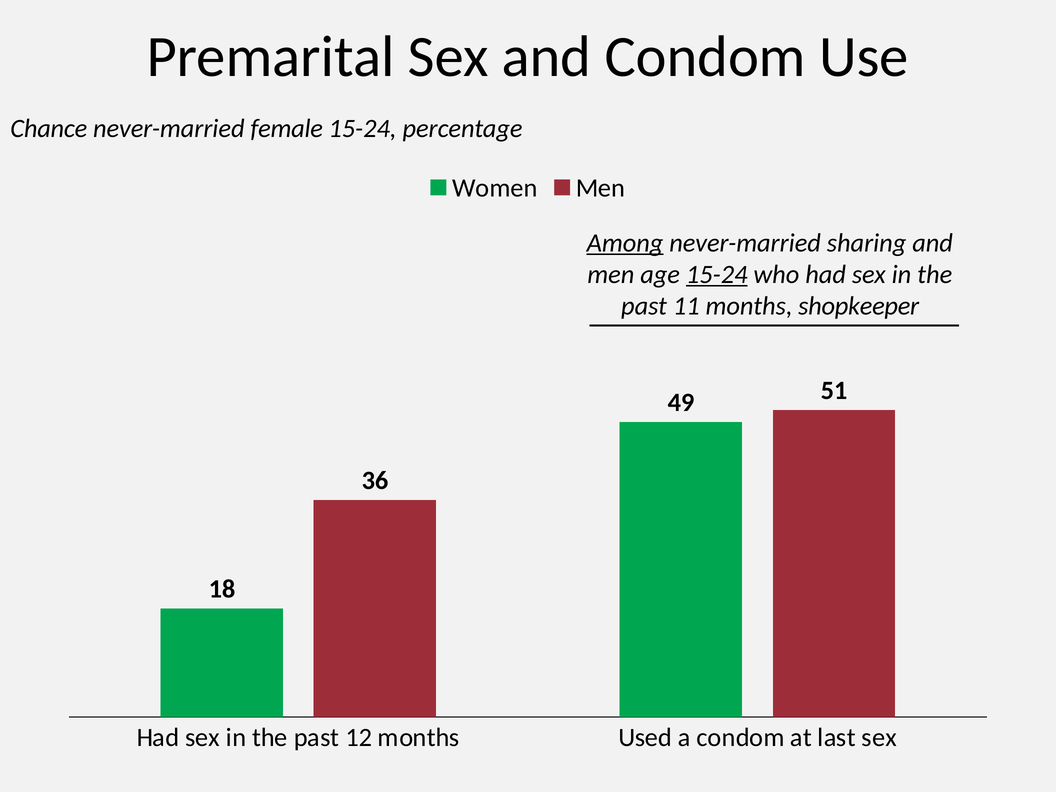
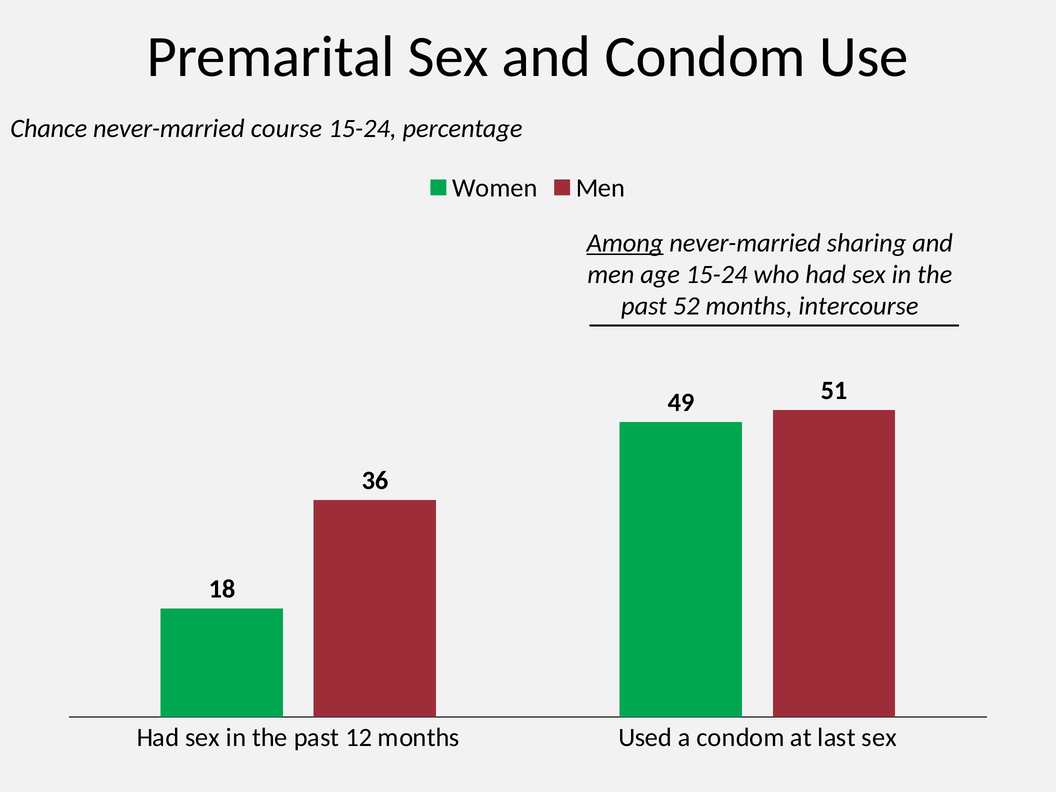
female: female -> course
15-24 at (717, 275) underline: present -> none
11: 11 -> 52
shopkeeper: shopkeeper -> intercourse
